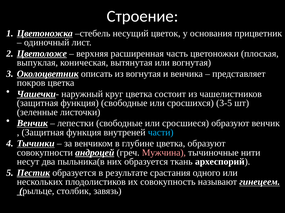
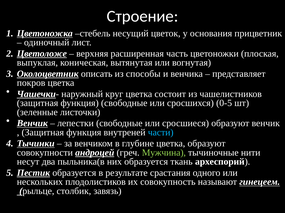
из вогнутая: вогнутая -> способы
3-5: 3-5 -> 0-5
Мужчина colour: pink -> light green
